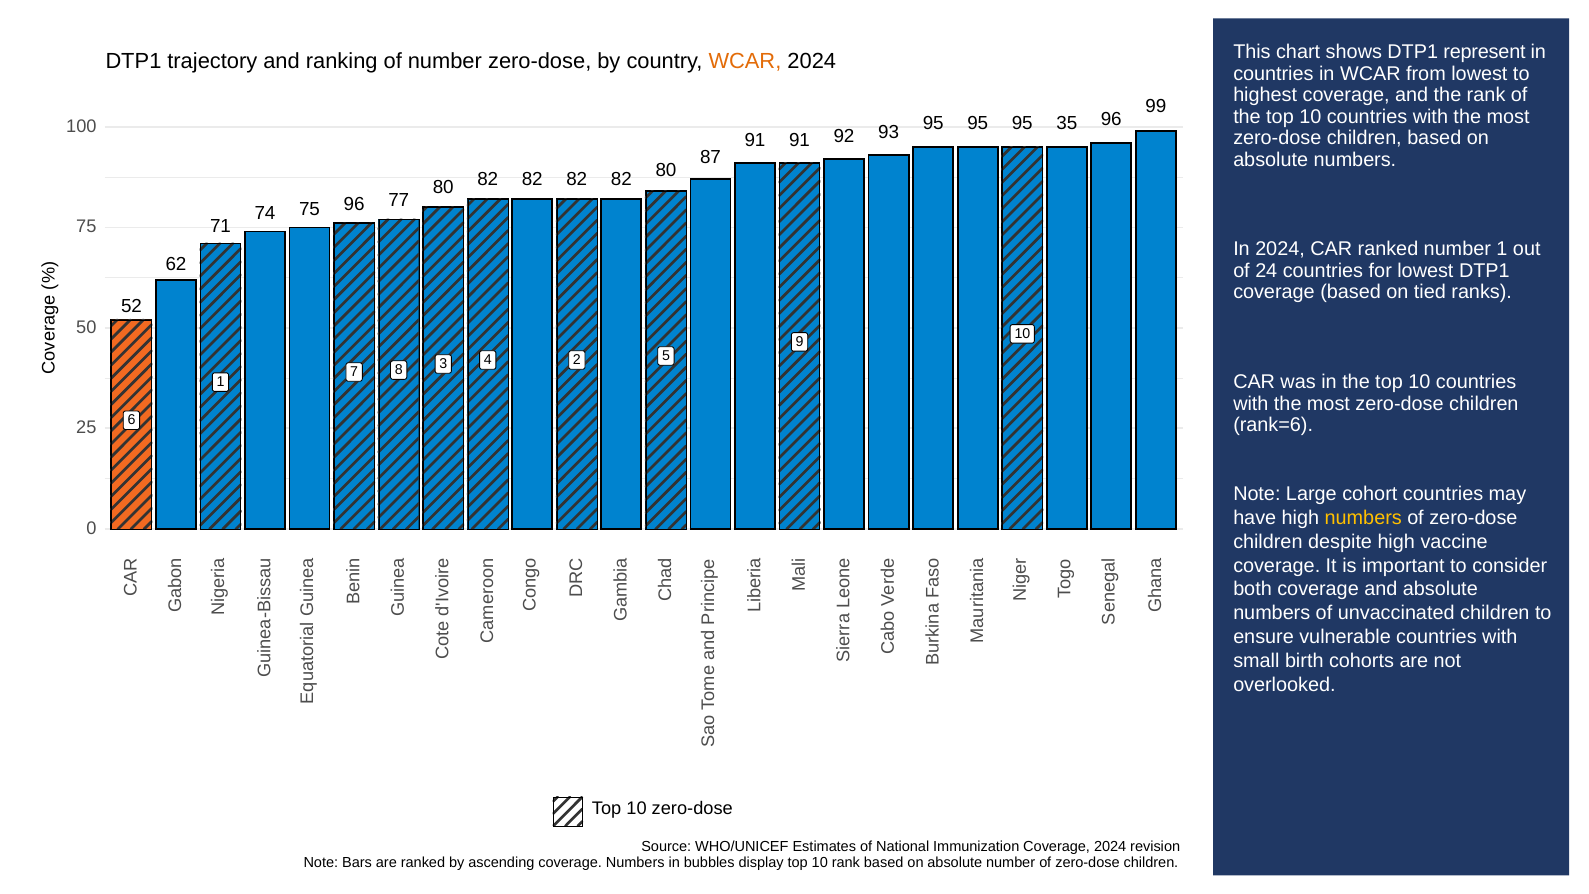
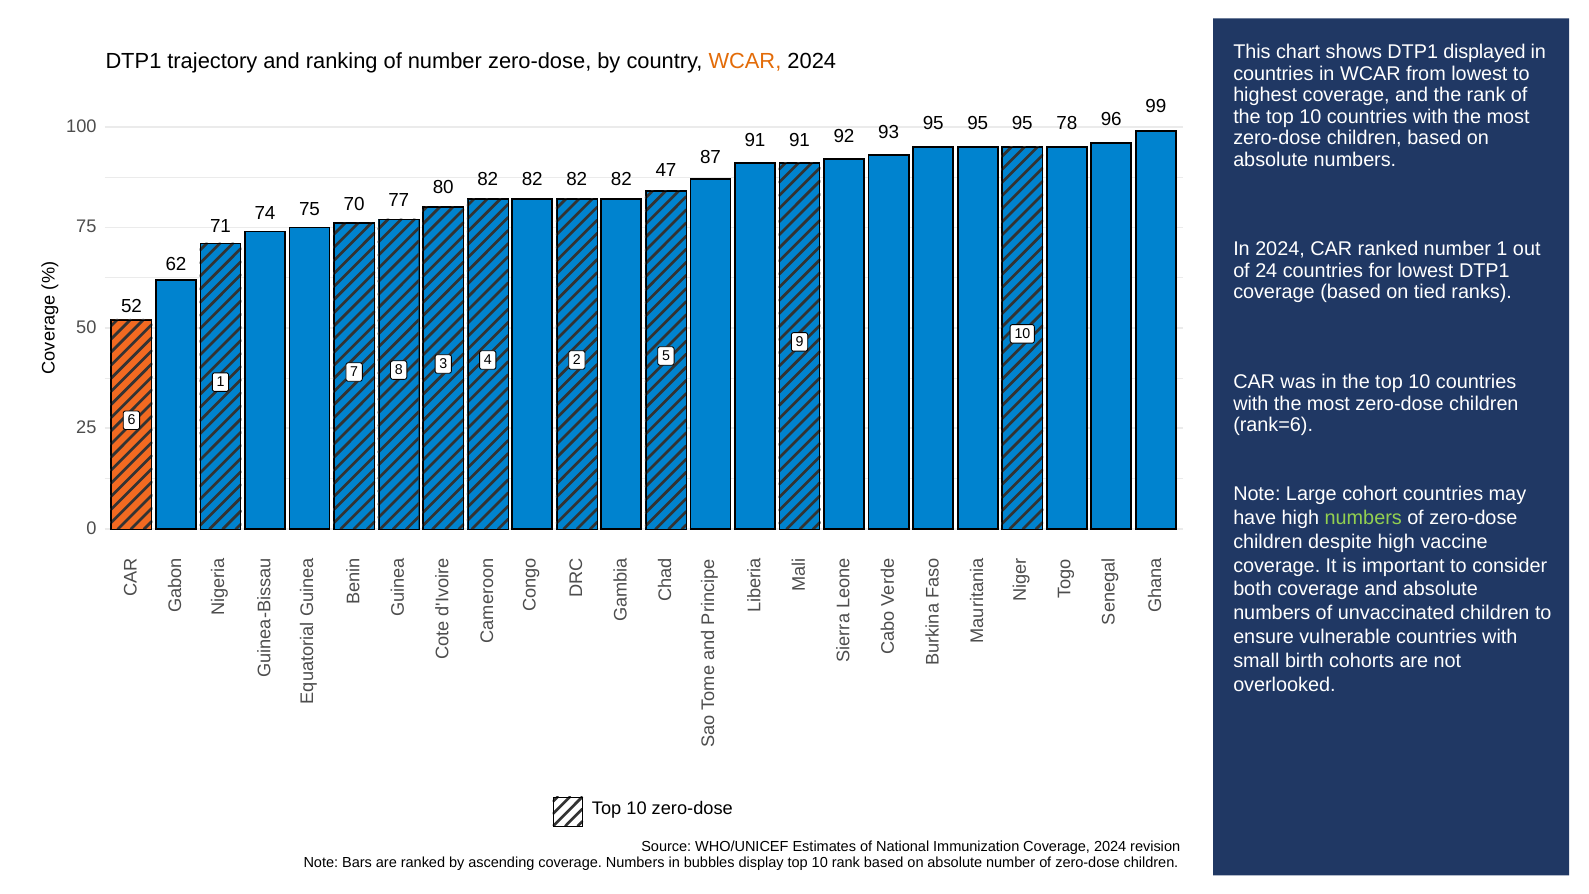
represent: represent -> displayed
35: 35 -> 78
82 80: 80 -> 47
75 96: 96 -> 70
numbers at (1363, 518) colour: yellow -> light green
